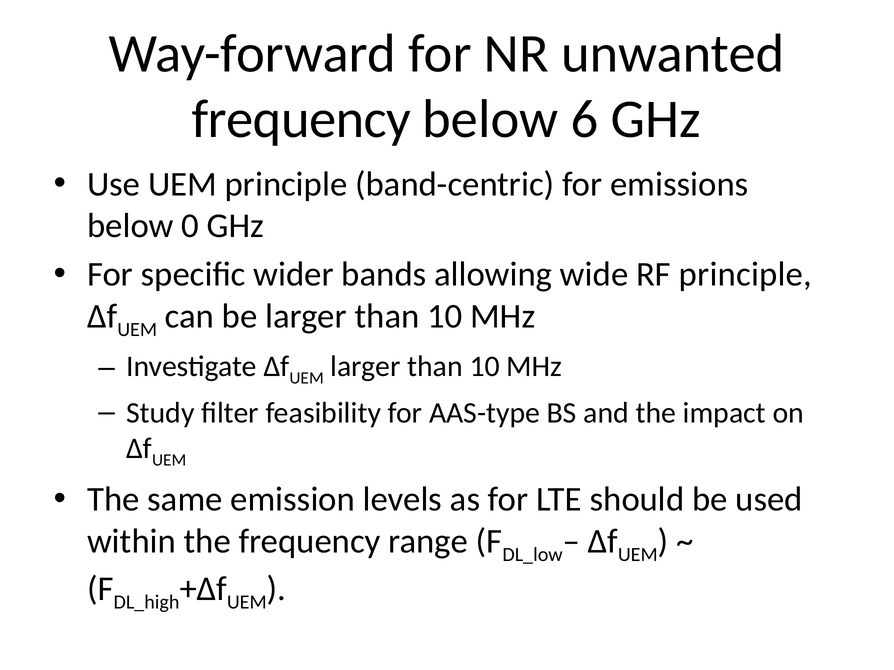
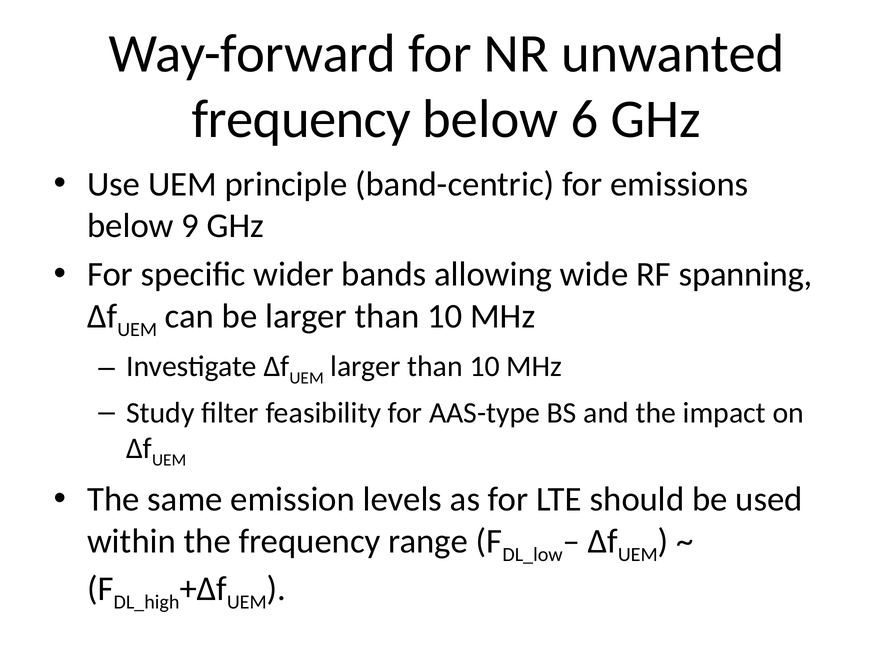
0: 0 -> 9
RF principle: principle -> spanning
